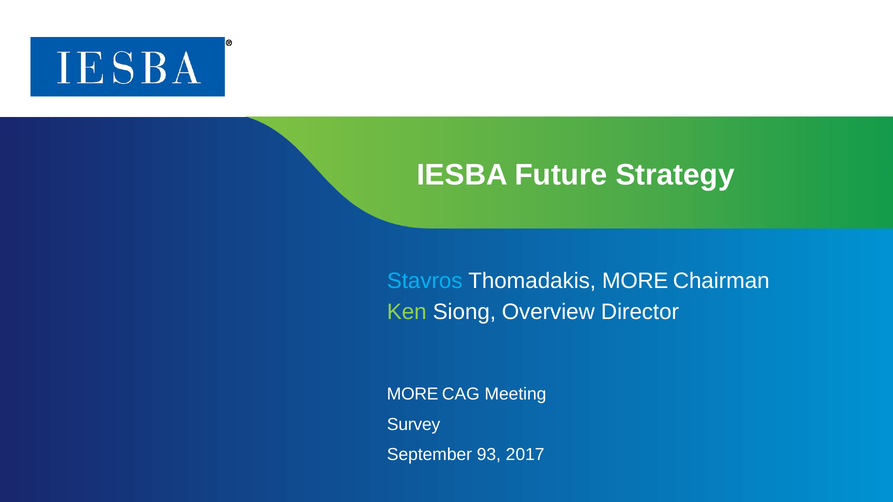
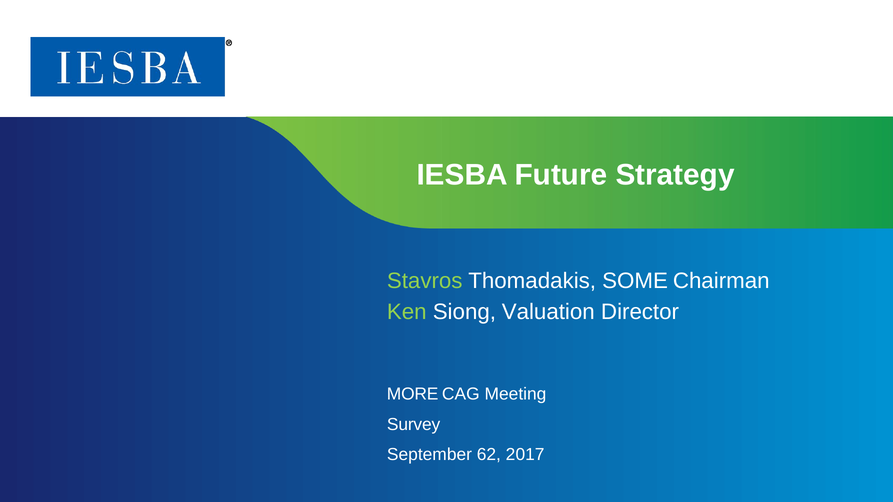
Stavros colour: light blue -> light green
Thomadakis MORE: MORE -> SOME
Overview: Overview -> Valuation
93: 93 -> 62
